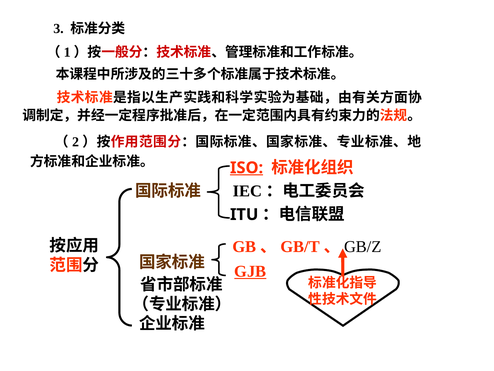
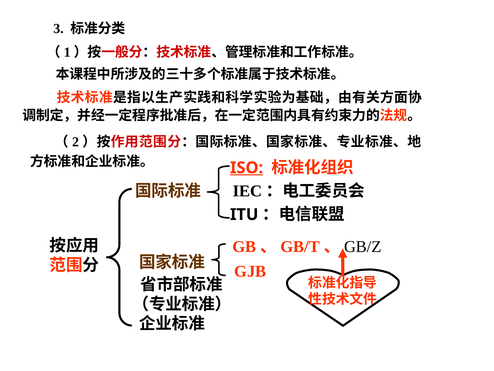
GJB underline: present -> none
